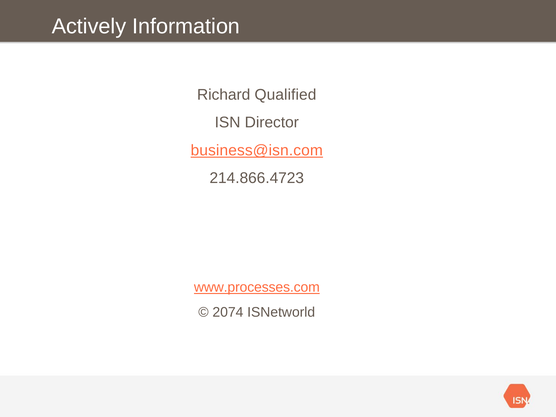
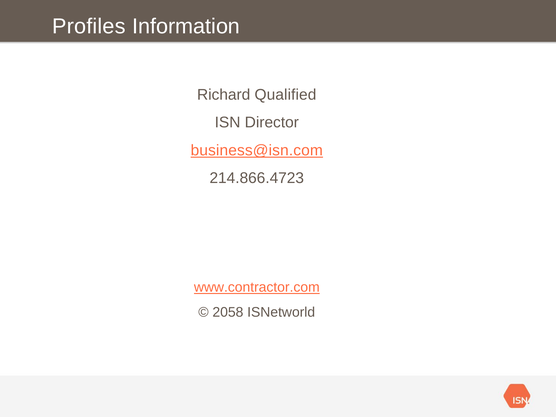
Actively: Actively -> Profiles
www.processes.com: www.processes.com -> www.contractor.com
2074: 2074 -> 2058
